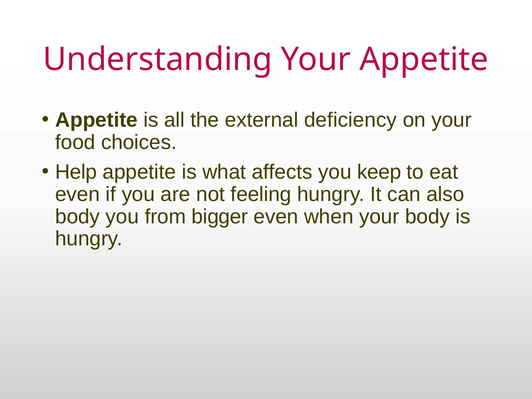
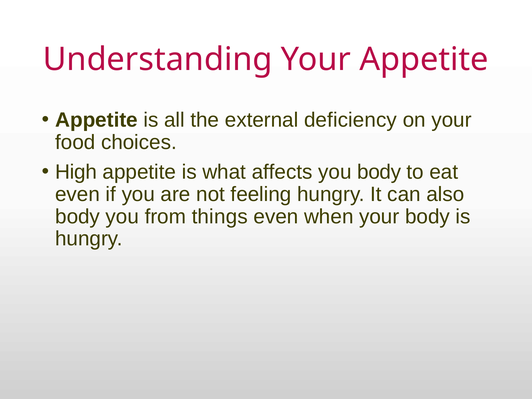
Help: Help -> High
you keep: keep -> body
bigger: bigger -> things
